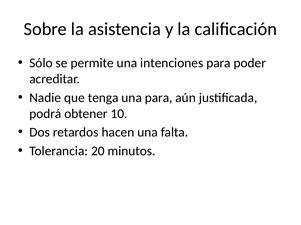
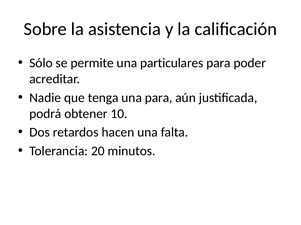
intenciones: intenciones -> particulares
